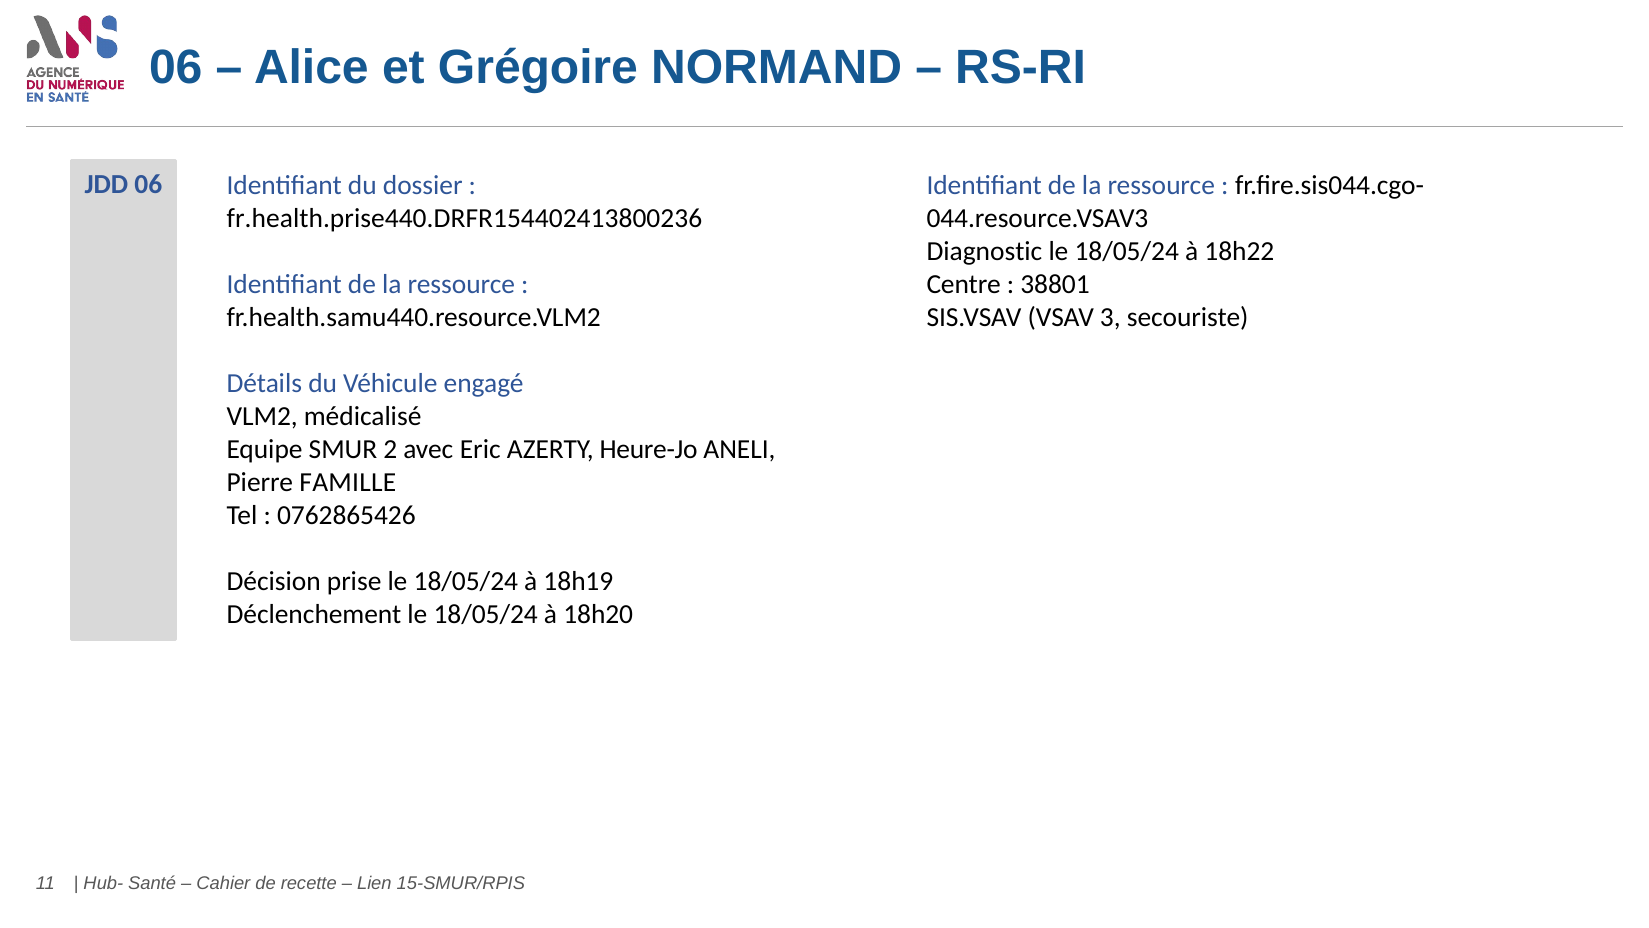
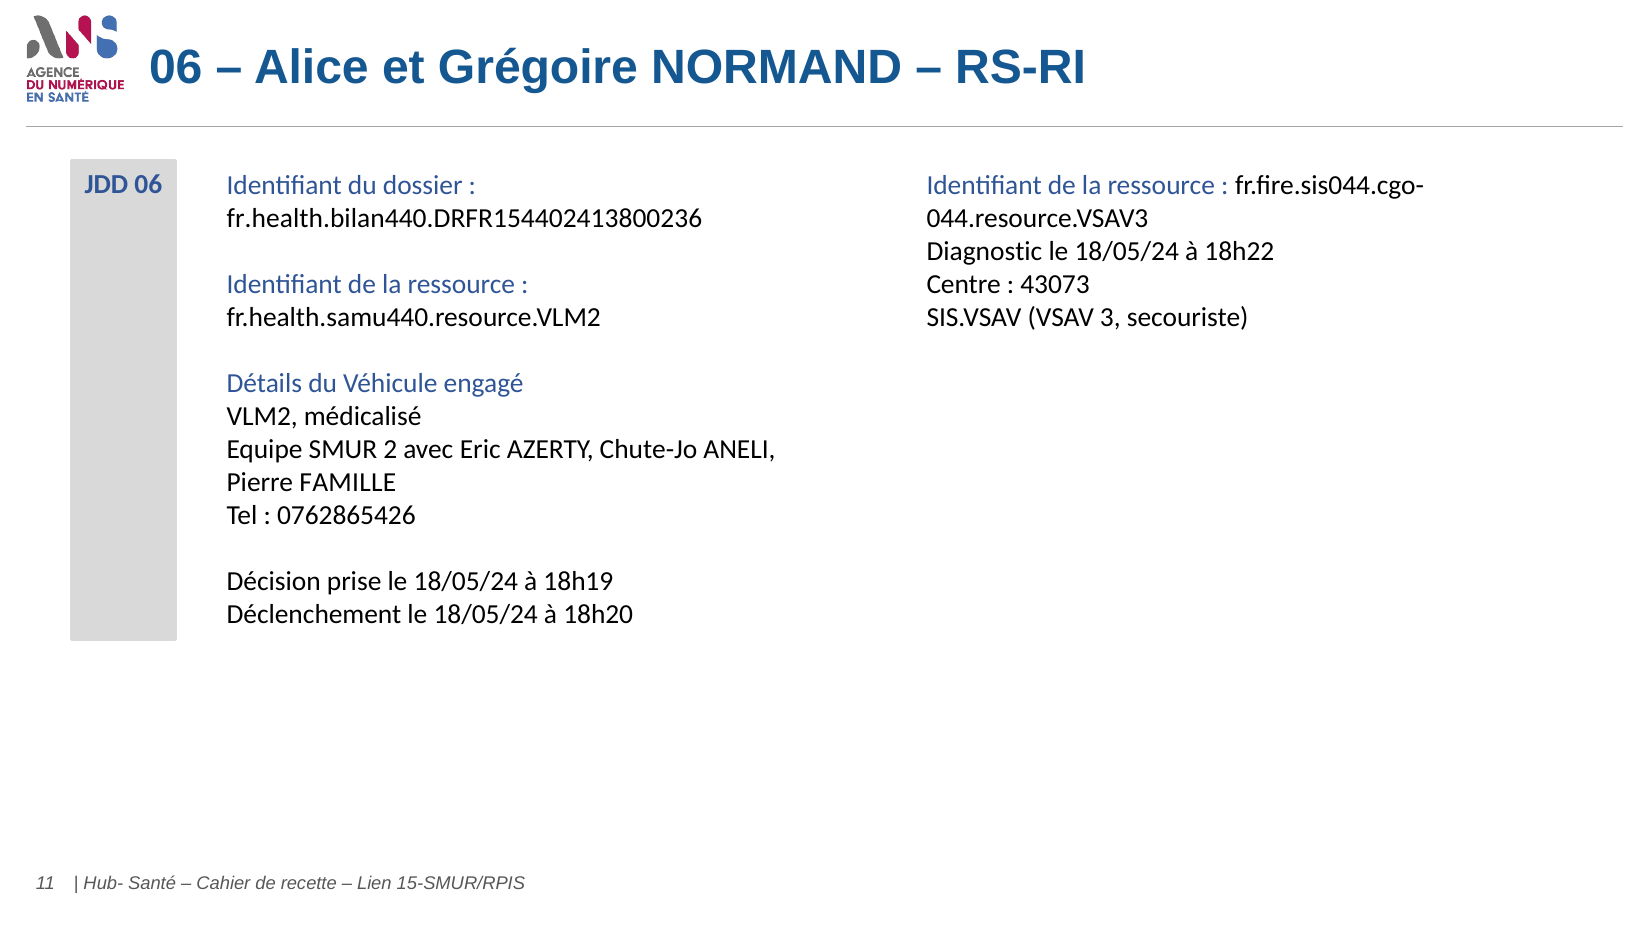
fr.health.prise440.DRFR154402413800236: fr.health.prise440.DRFR154402413800236 -> fr.health.bilan440.DRFR154402413800236
38801: 38801 -> 43073
Heure-Jo: Heure-Jo -> Chute-Jo
